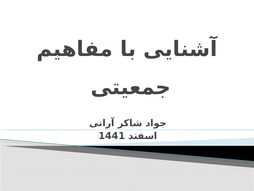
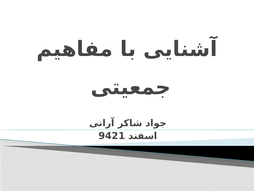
1441: 1441 -> 9421
